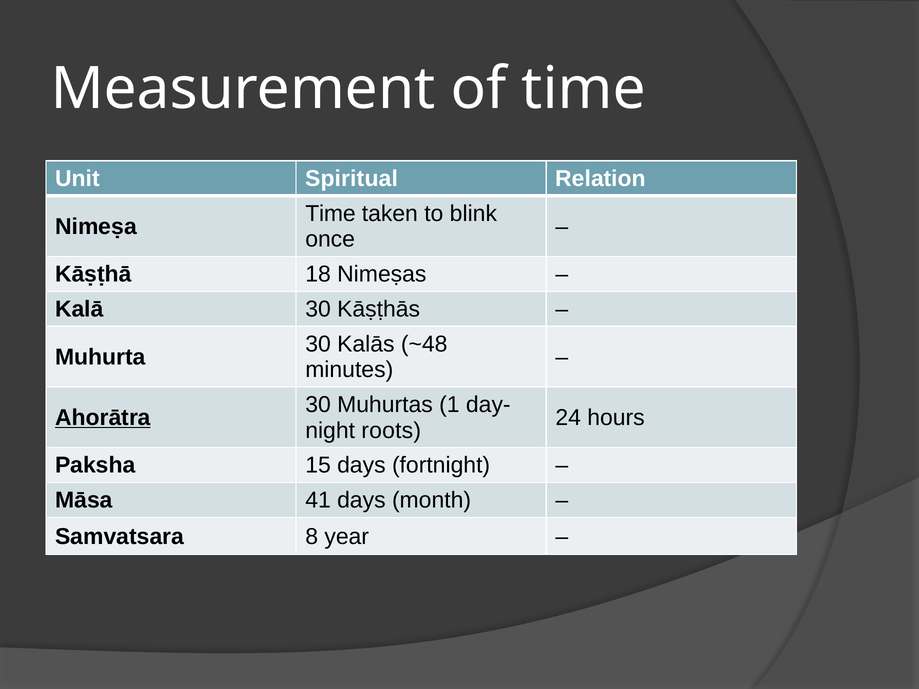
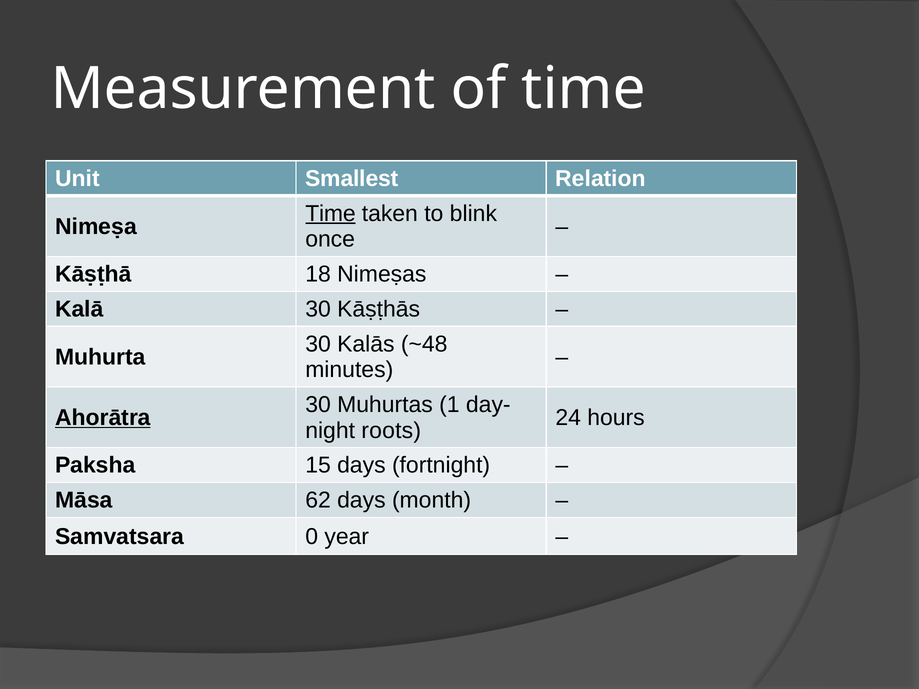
Spiritual: Spiritual -> Smallest
Time at (330, 214) underline: none -> present
41: 41 -> 62
8: 8 -> 0
